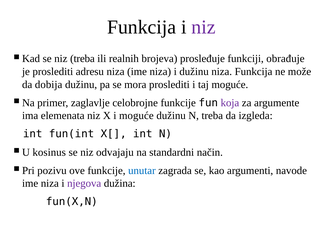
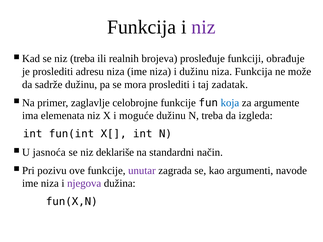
dobija: dobija -> sadrže
taj moguće: moguće -> zadatak
koja colour: purple -> blue
kosinus: kosinus -> jasnoća
odvajaju: odvajaju -> deklariše
unutar colour: blue -> purple
